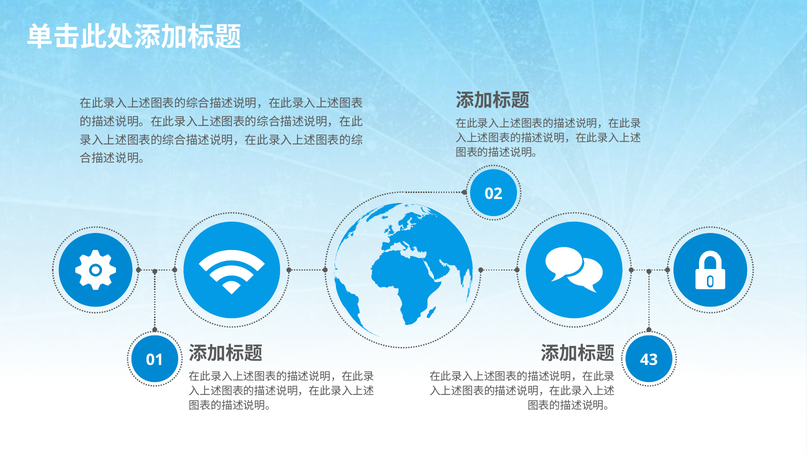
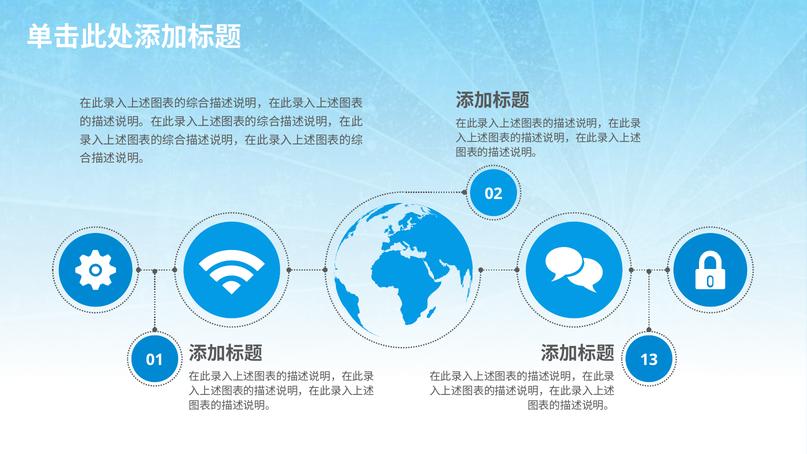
43: 43 -> 13
